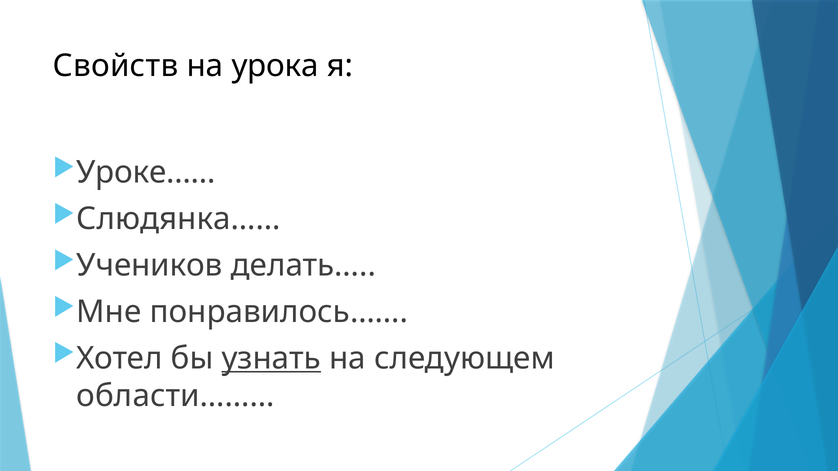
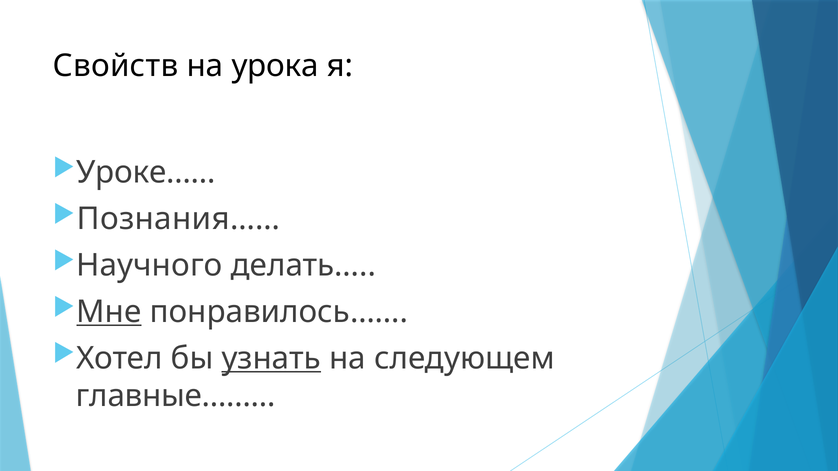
Слюдянка……: Слюдянка…… -> Познания……
Учеников: Учеников -> Научного
Мне underline: none -> present
области………: области……… -> главные………
